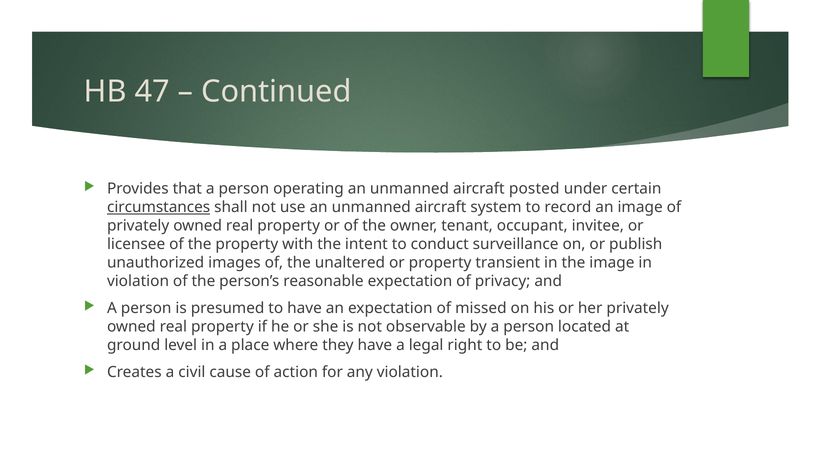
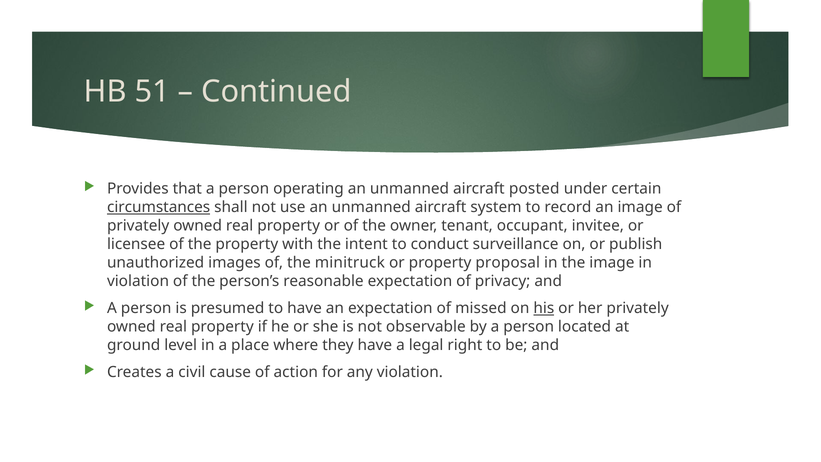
47: 47 -> 51
unaltered: unaltered -> minitruck
transient: transient -> proposal
his underline: none -> present
